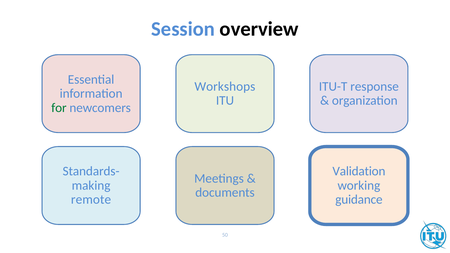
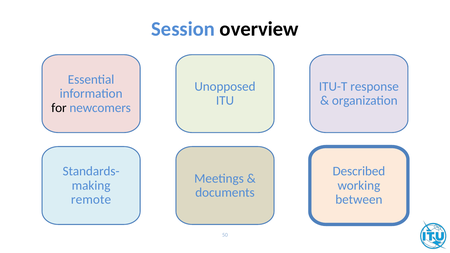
Workshops: Workshops -> Unopposed
for colour: green -> black
Validation: Validation -> Described
guidance: guidance -> between
